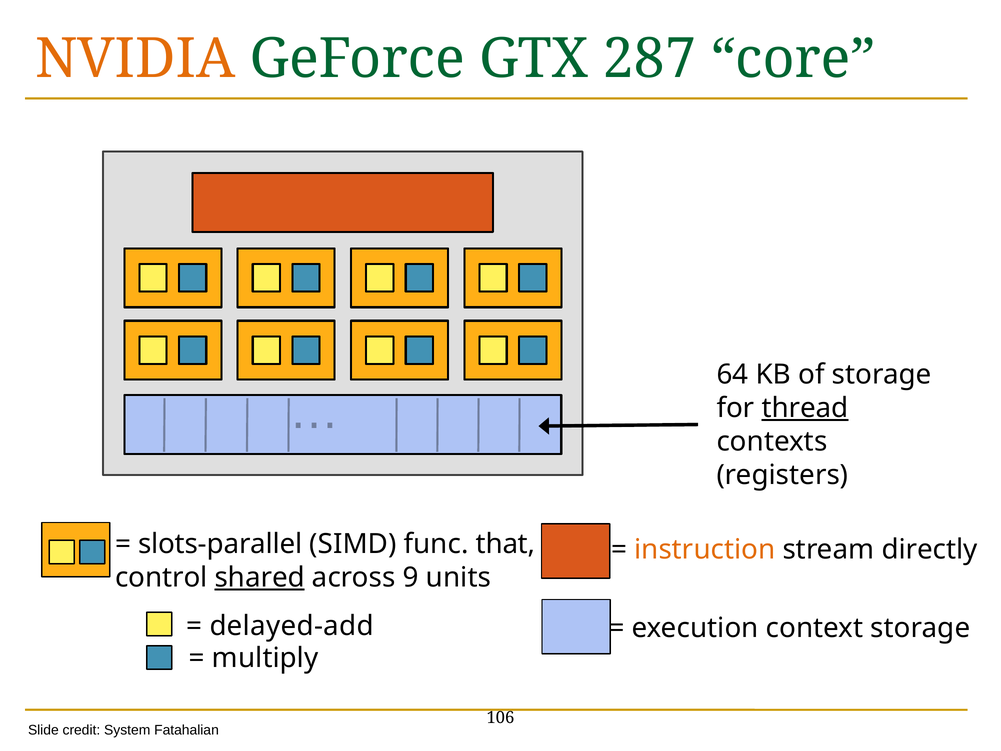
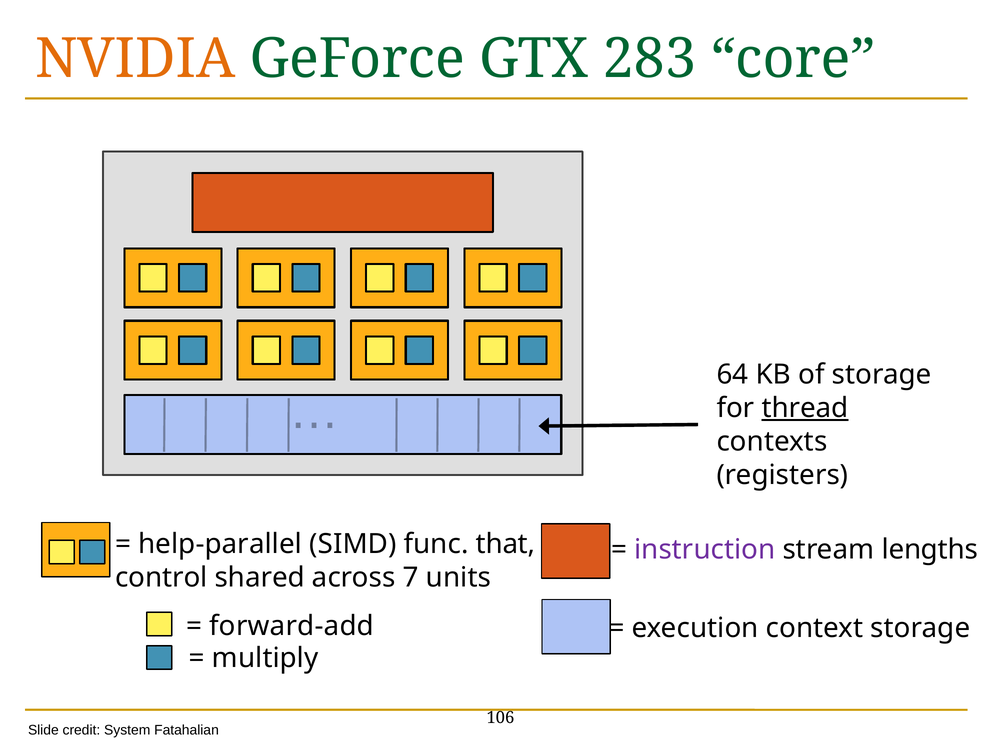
287: 287 -> 283
slots-parallel: slots-parallel -> help-parallel
instruction colour: orange -> purple
directly: directly -> lengths
shared underline: present -> none
9: 9 -> 7
delayed-add: delayed-add -> forward-add
